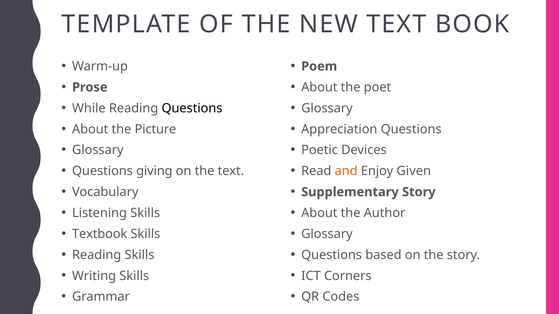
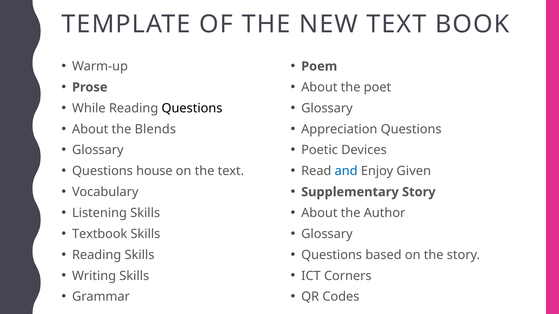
Picture: Picture -> Blends
giving: giving -> house
and colour: orange -> blue
